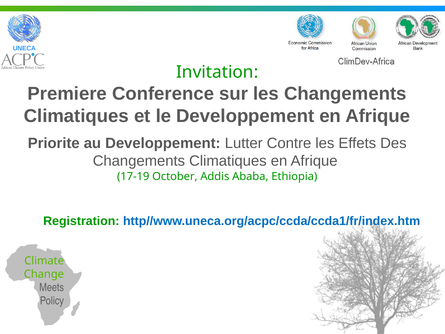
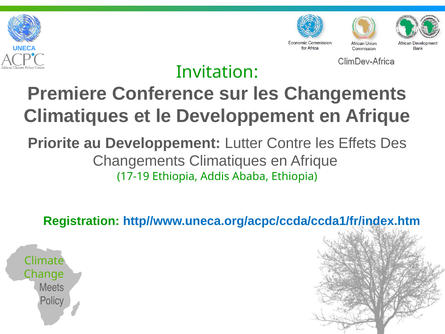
17-19 October: October -> Ethiopia
